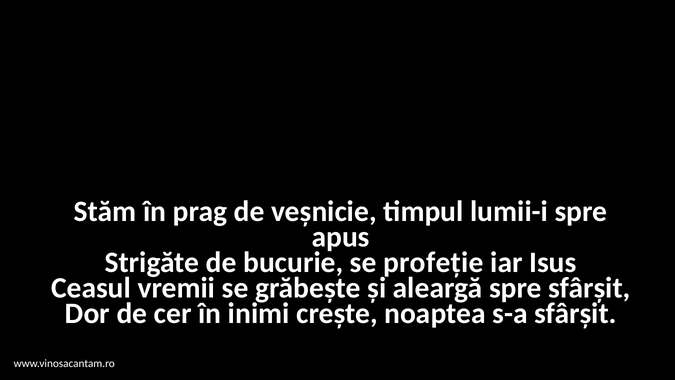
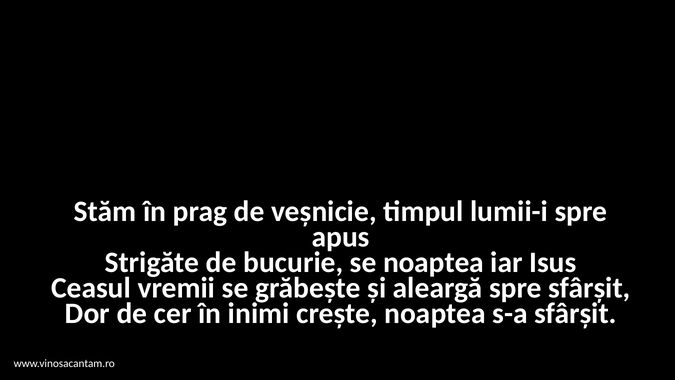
se profeţie: profeţie -> noaptea
